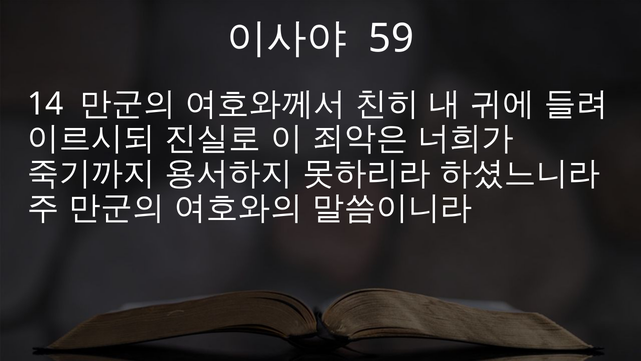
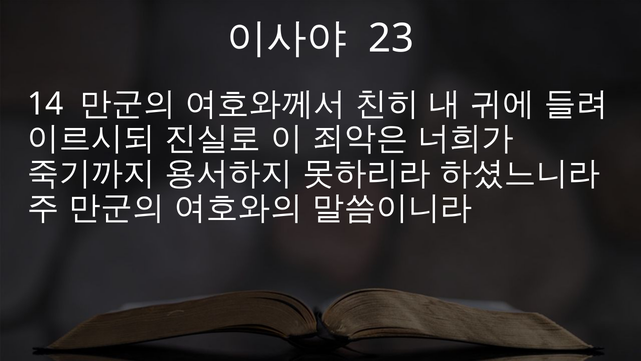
59: 59 -> 23
